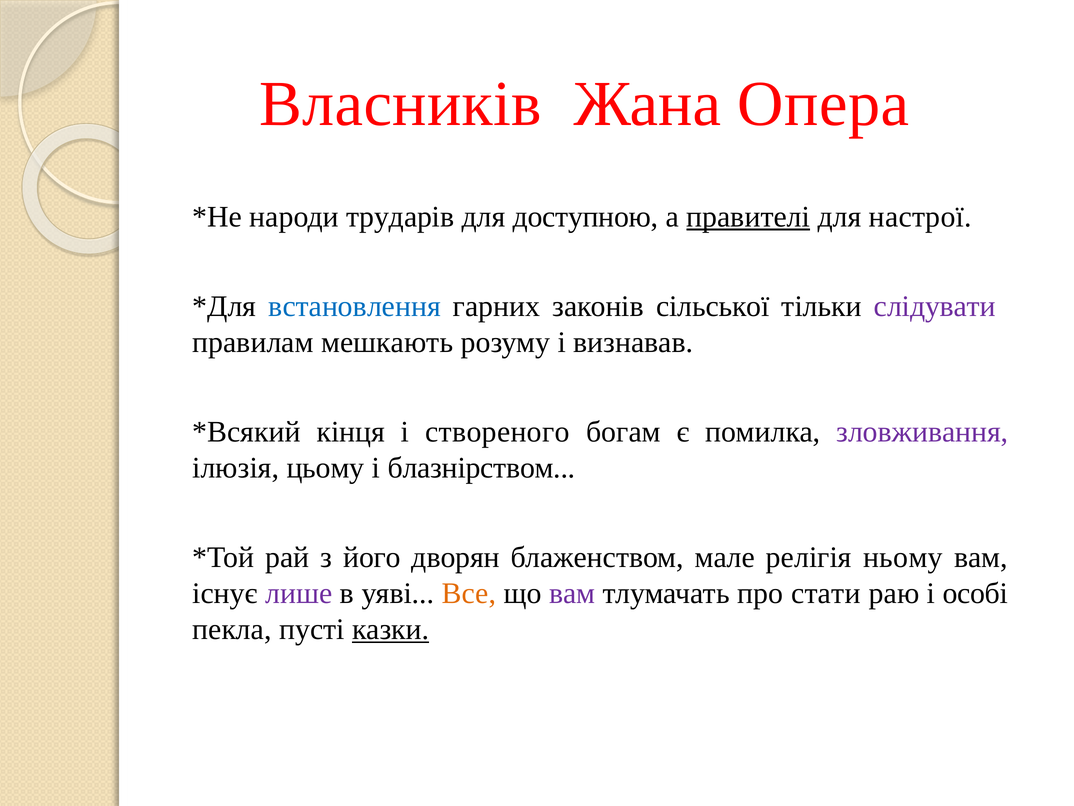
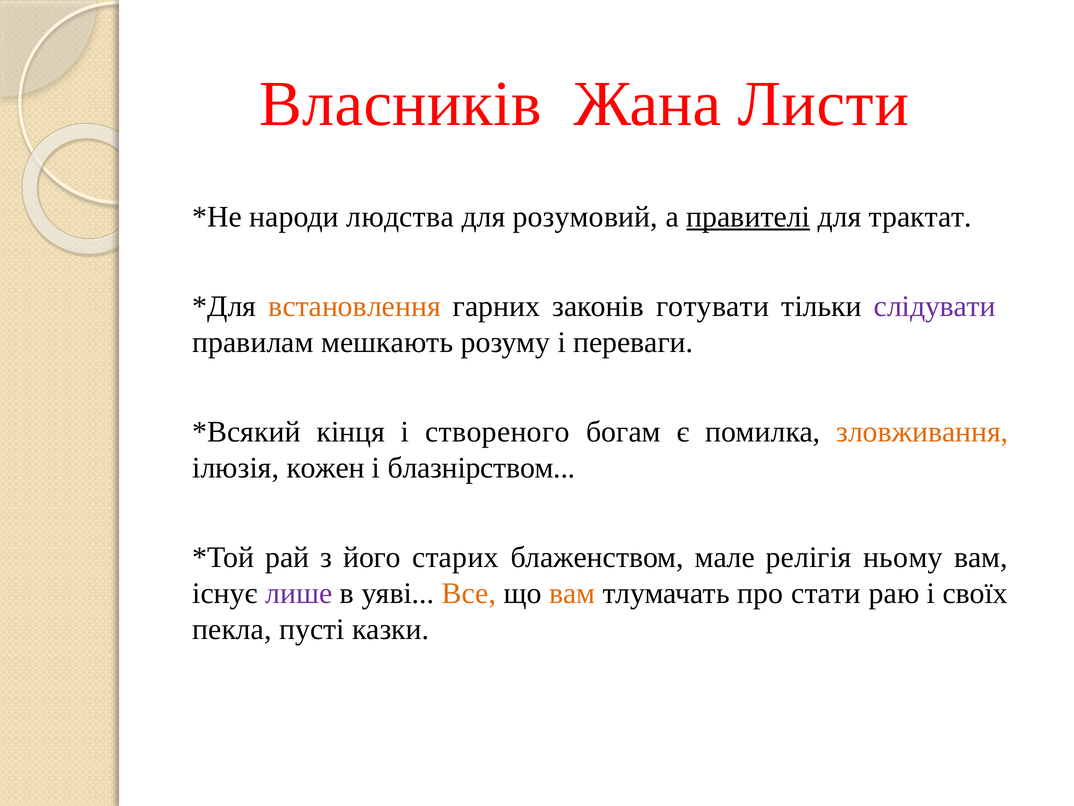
Опера: Опера -> Листи
трударів: трударів -> людства
доступною: доступною -> розумовий
настрої: настрої -> трактат
встановлення colour: blue -> orange
сільської: сільської -> готувати
визнавав: визнавав -> переваги
зловживання colour: purple -> orange
цьому: цьому -> кожен
дворян: дворян -> старих
вам at (572, 593) colour: purple -> orange
особі: особі -> своїх
казки underline: present -> none
